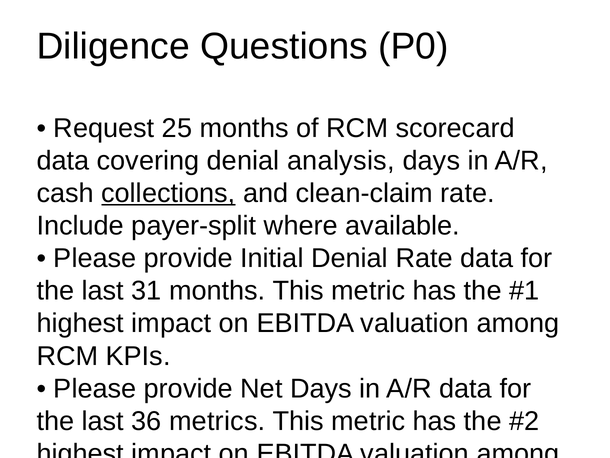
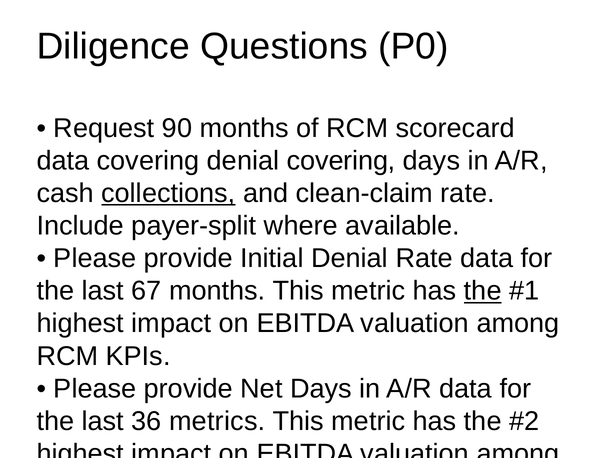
25: 25 -> 90
denial analysis: analysis -> covering
31: 31 -> 67
the at (483, 291) underline: none -> present
